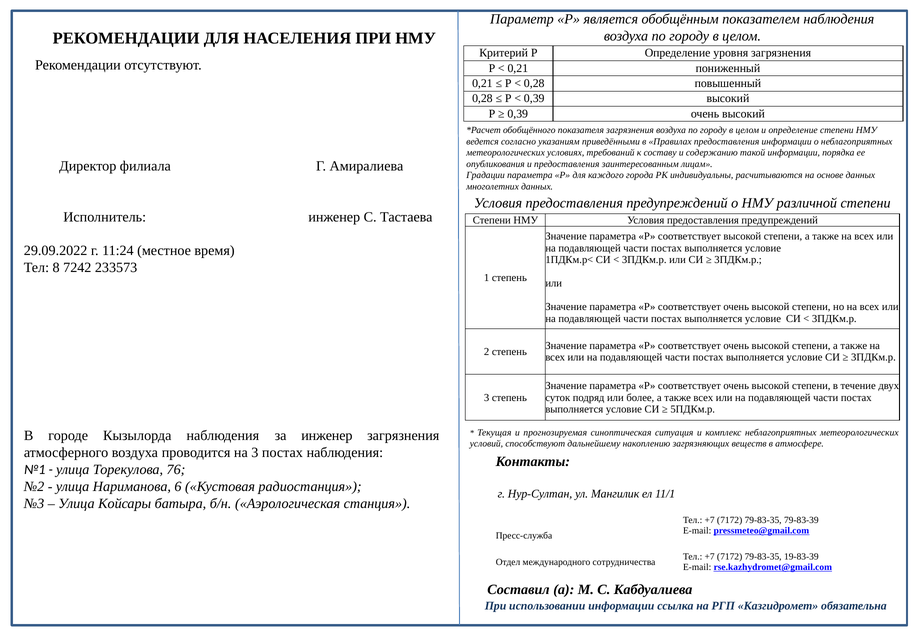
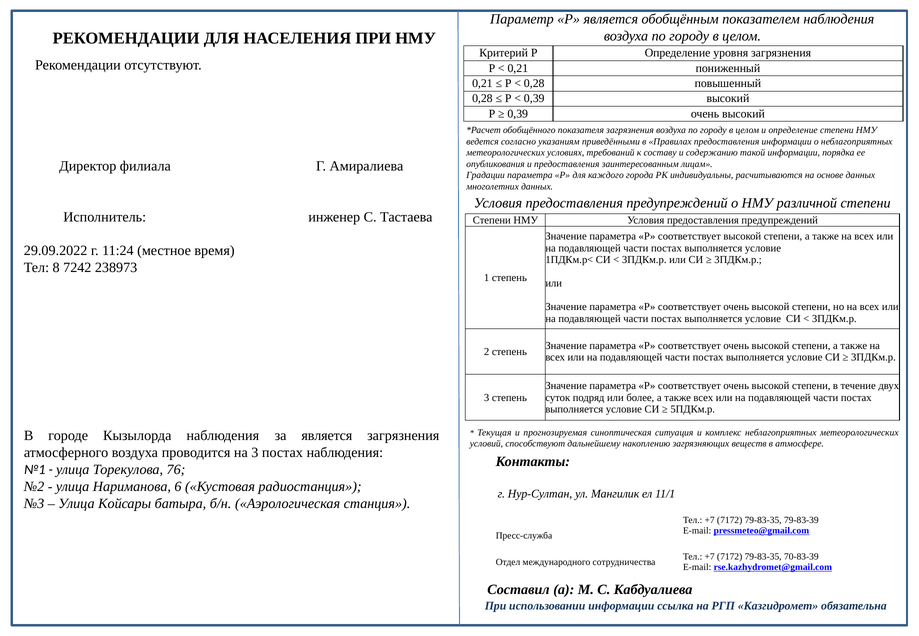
233573: 233573 -> 238973
за инженер: инженер -> является
19-83-39: 19-83-39 -> 70-83-39
